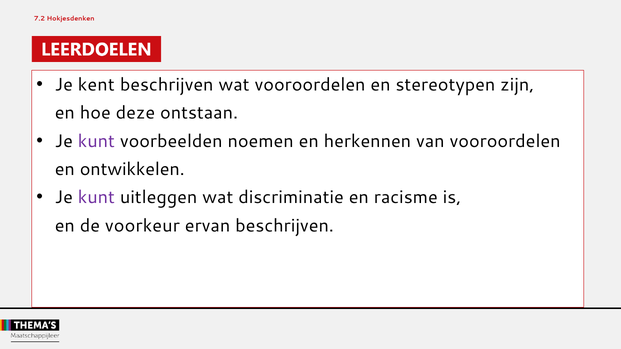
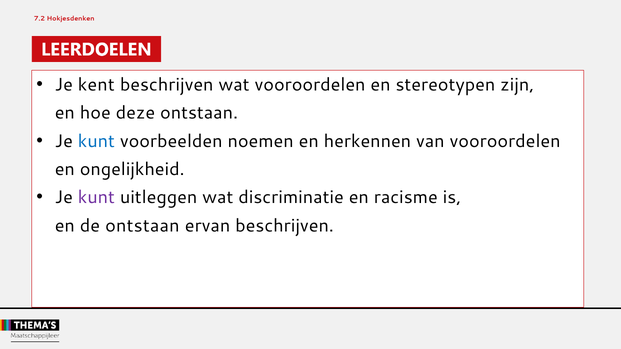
kunt at (96, 141) colour: purple -> blue
ontwikkelen: ontwikkelen -> ongelijkheid
de voorkeur: voorkeur -> ontstaan
